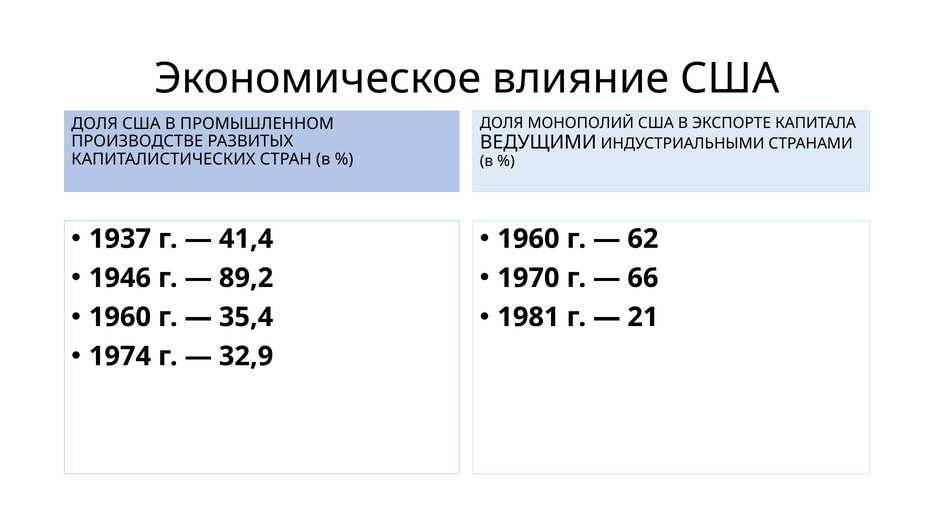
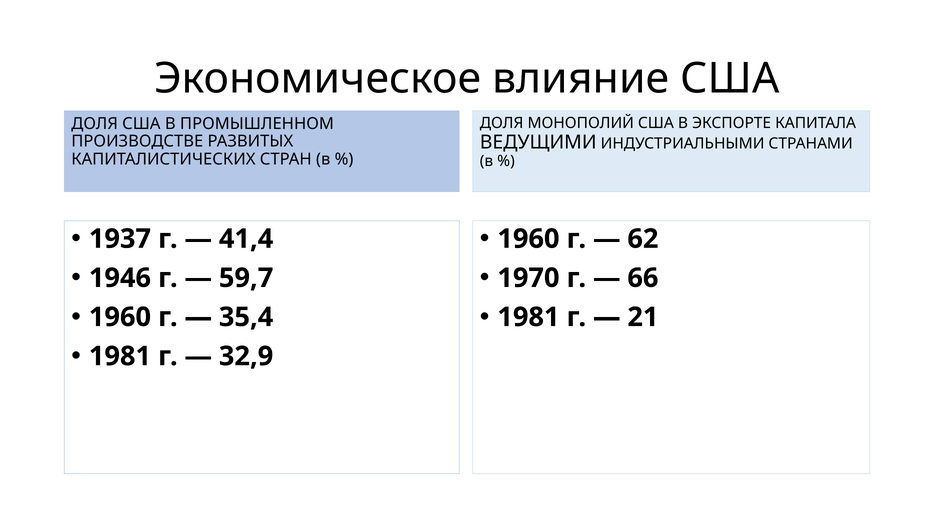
89,2: 89,2 -> 59,7
1974 at (120, 356): 1974 -> 1981
